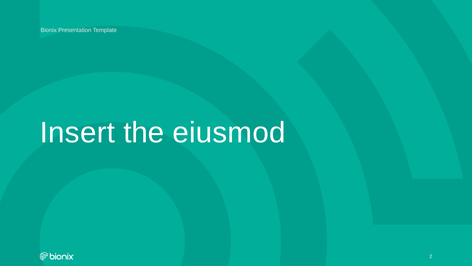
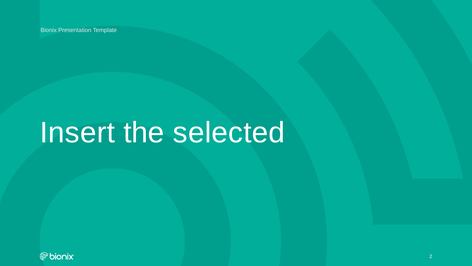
eiusmod: eiusmod -> selected
